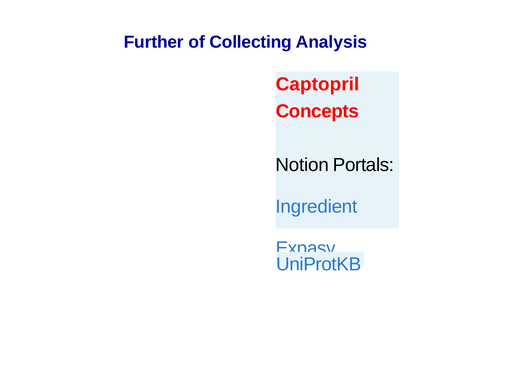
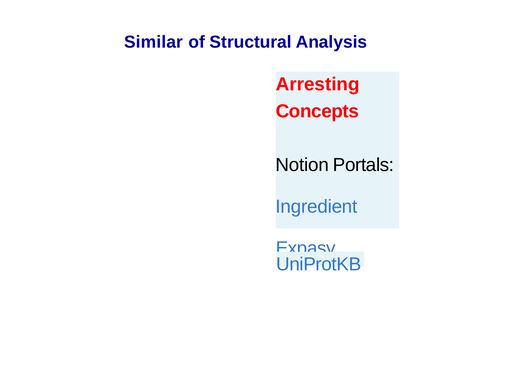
Further: Further -> Similar
Collecting: Collecting -> Structural
Captopril: Captopril -> Arresting
